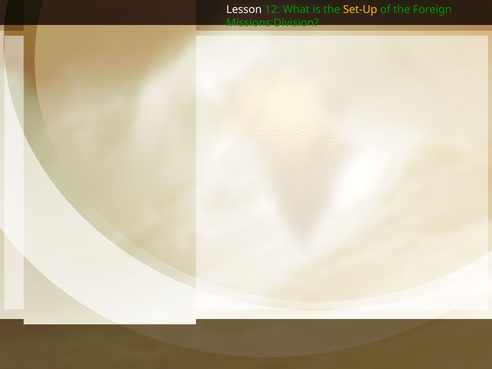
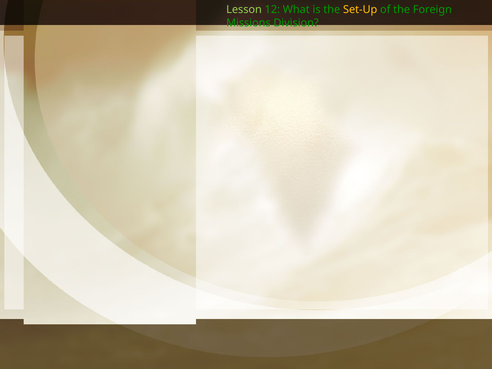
Lesson colour: white -> light green
